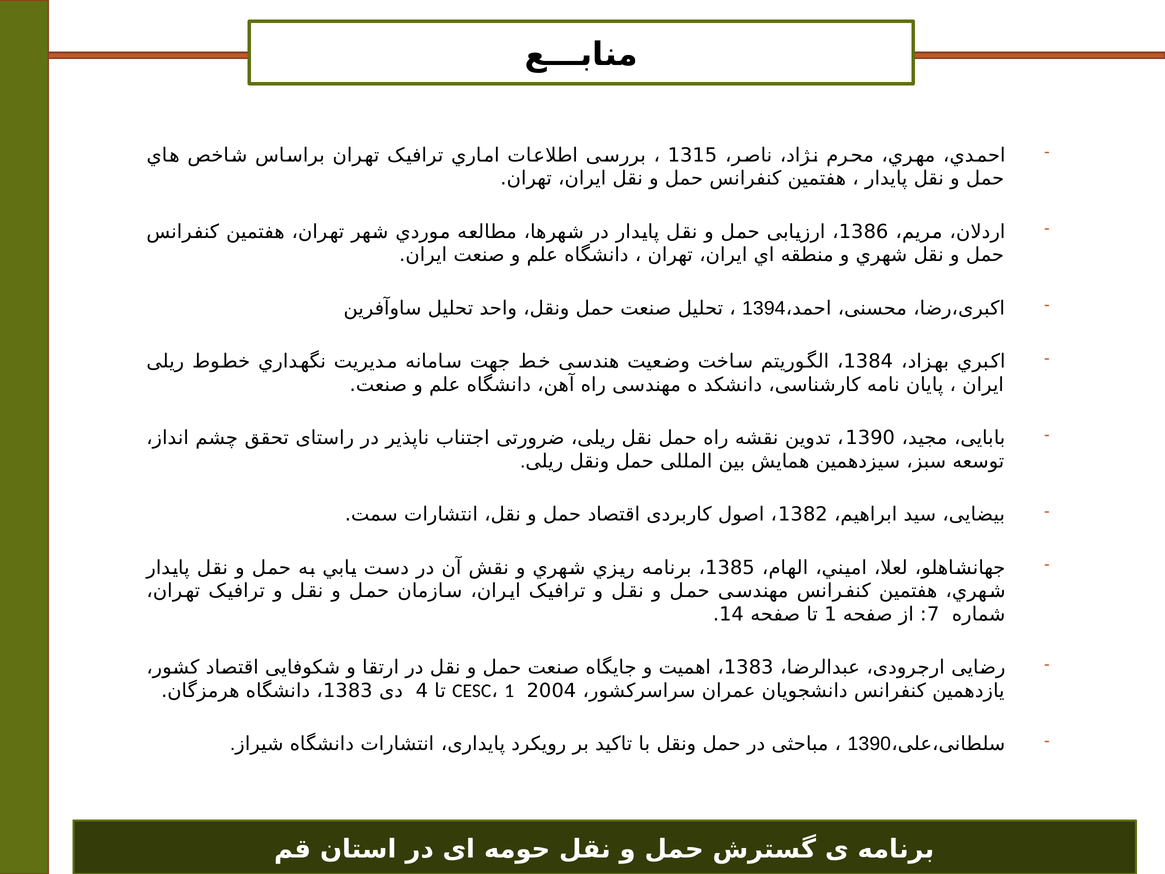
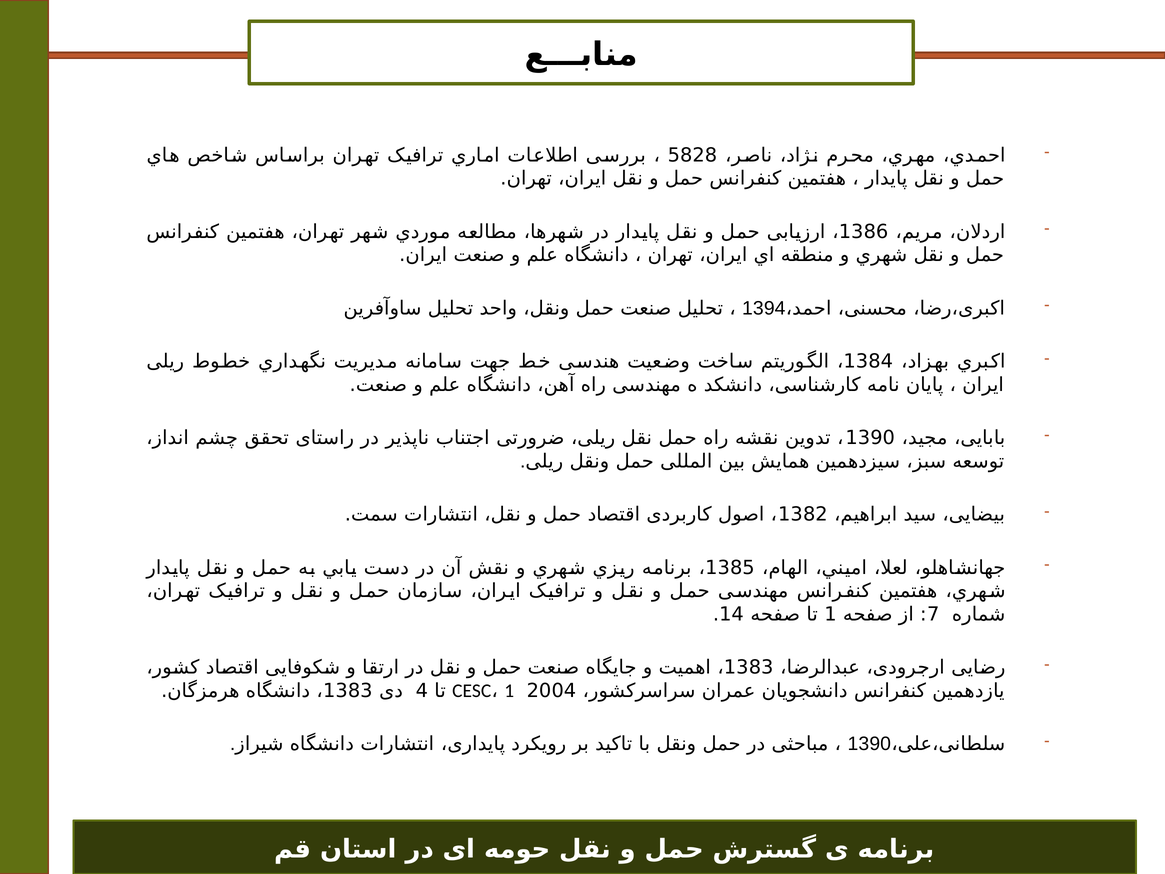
1315: 1315 -> 5828
